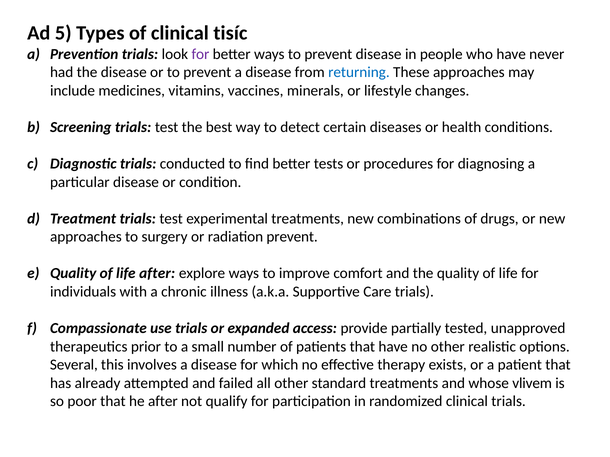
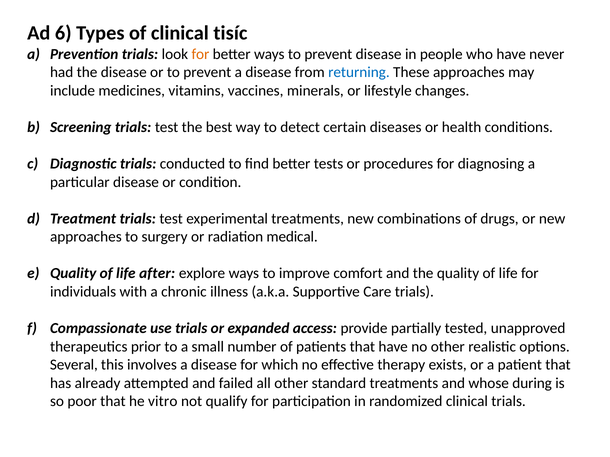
5: 5 -> 6
for at (200, 54) colour: purple -> orange
radiation prevent: prevent -> medical
vlivem: vlivem -> during
he after: after -> vitro
